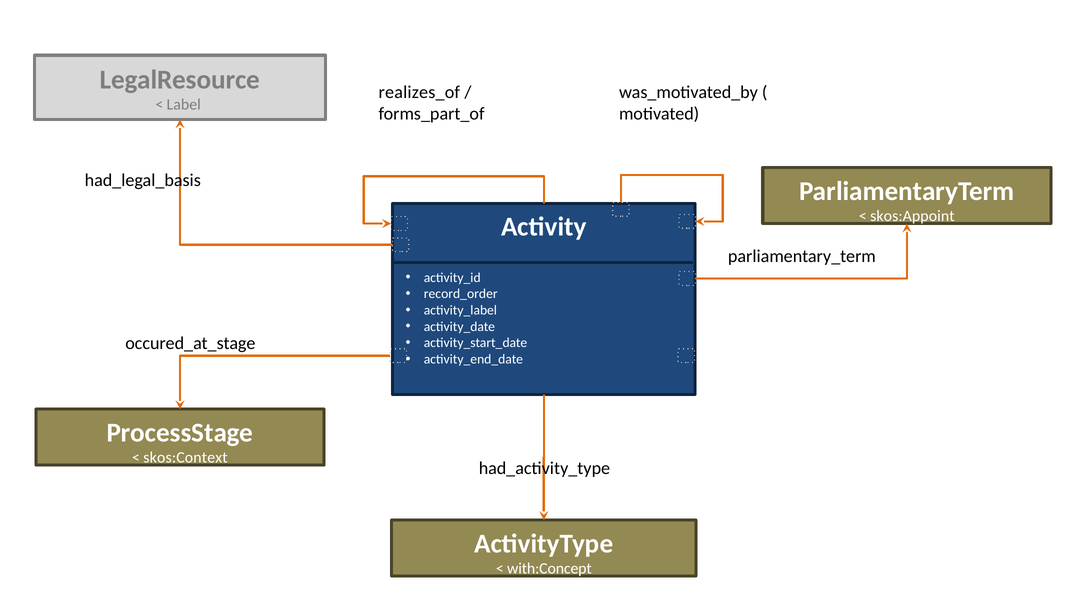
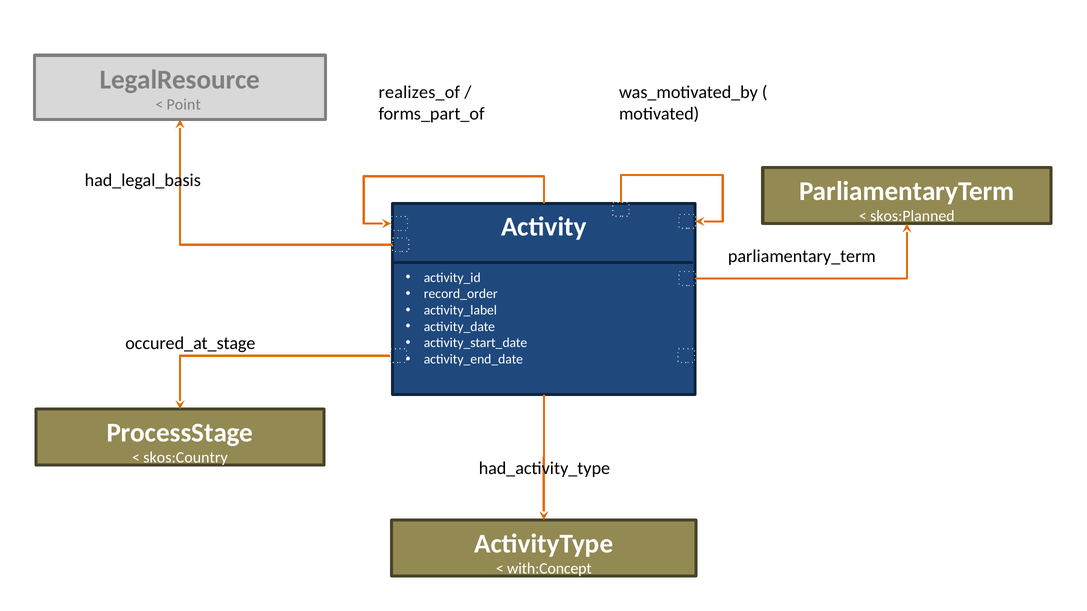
Label: Label -> Point
skos:Appoint: skos:Appoint -> skos:Planned
skos:Context: skos:Context -> skos:Country
